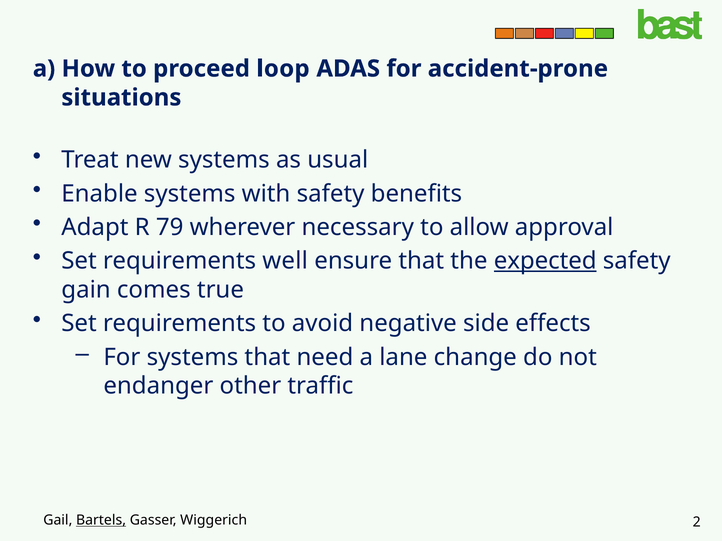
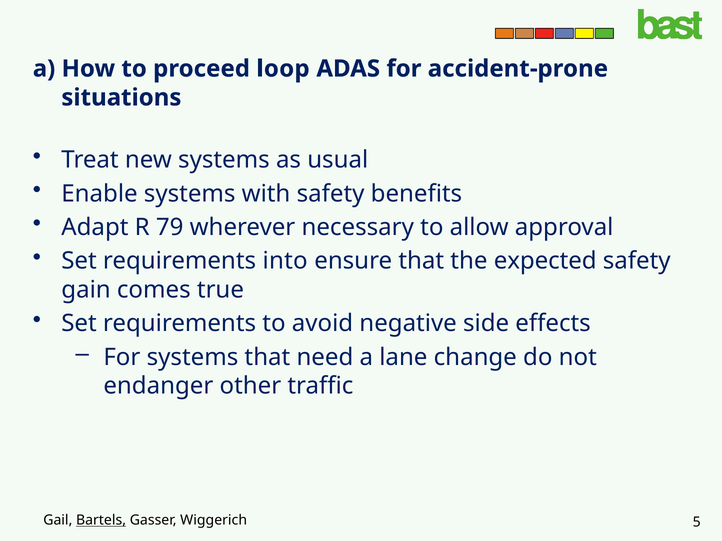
well: well -> into
expected underline: present -> none
2: 2 -> 5
